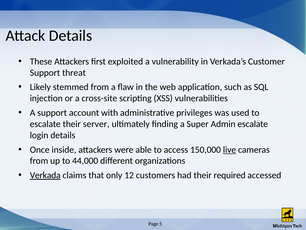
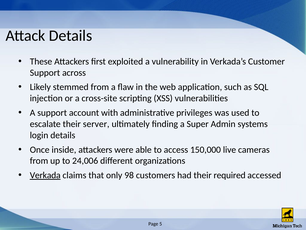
threat: threat -> across
Admin escalate: escalate -> systems
live underline: present -> none
44,000: 44,000 -> 24,006
12: 12 -> 98
